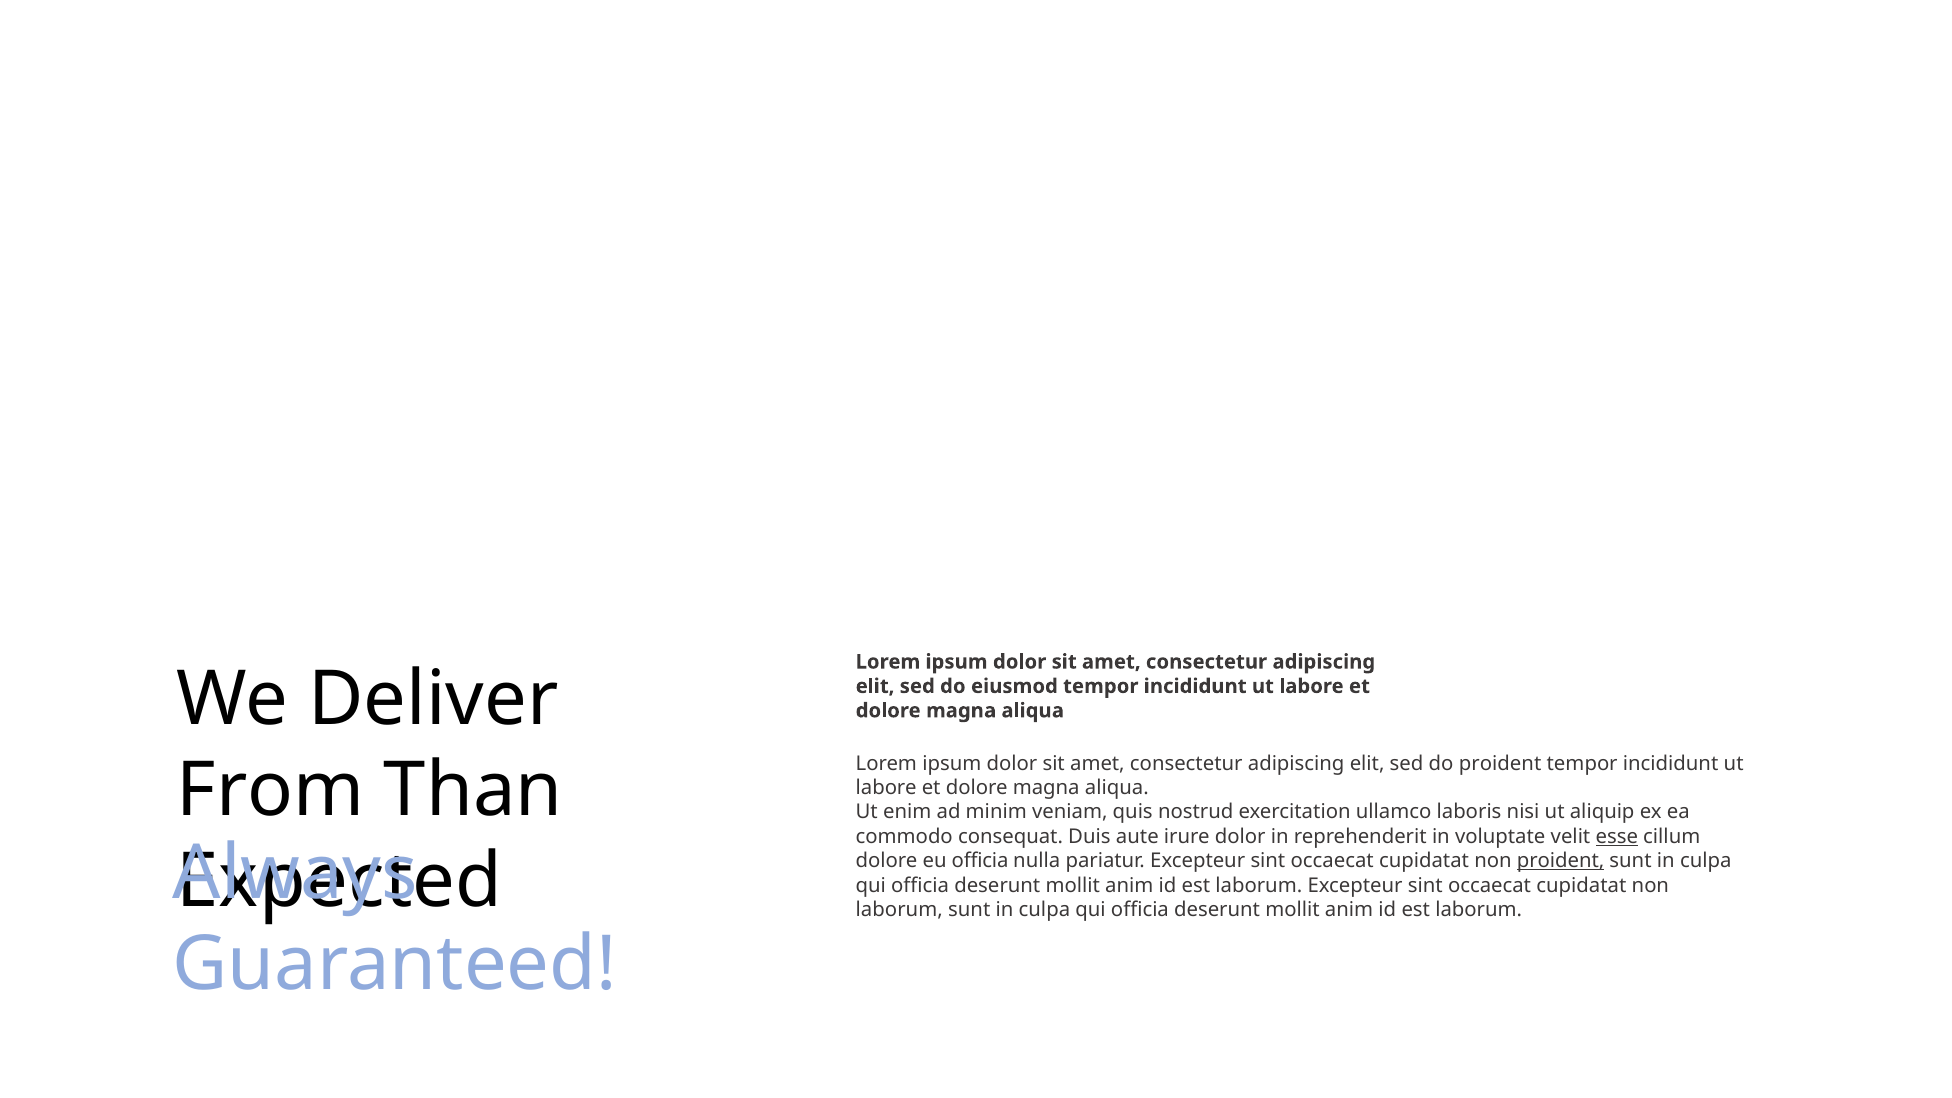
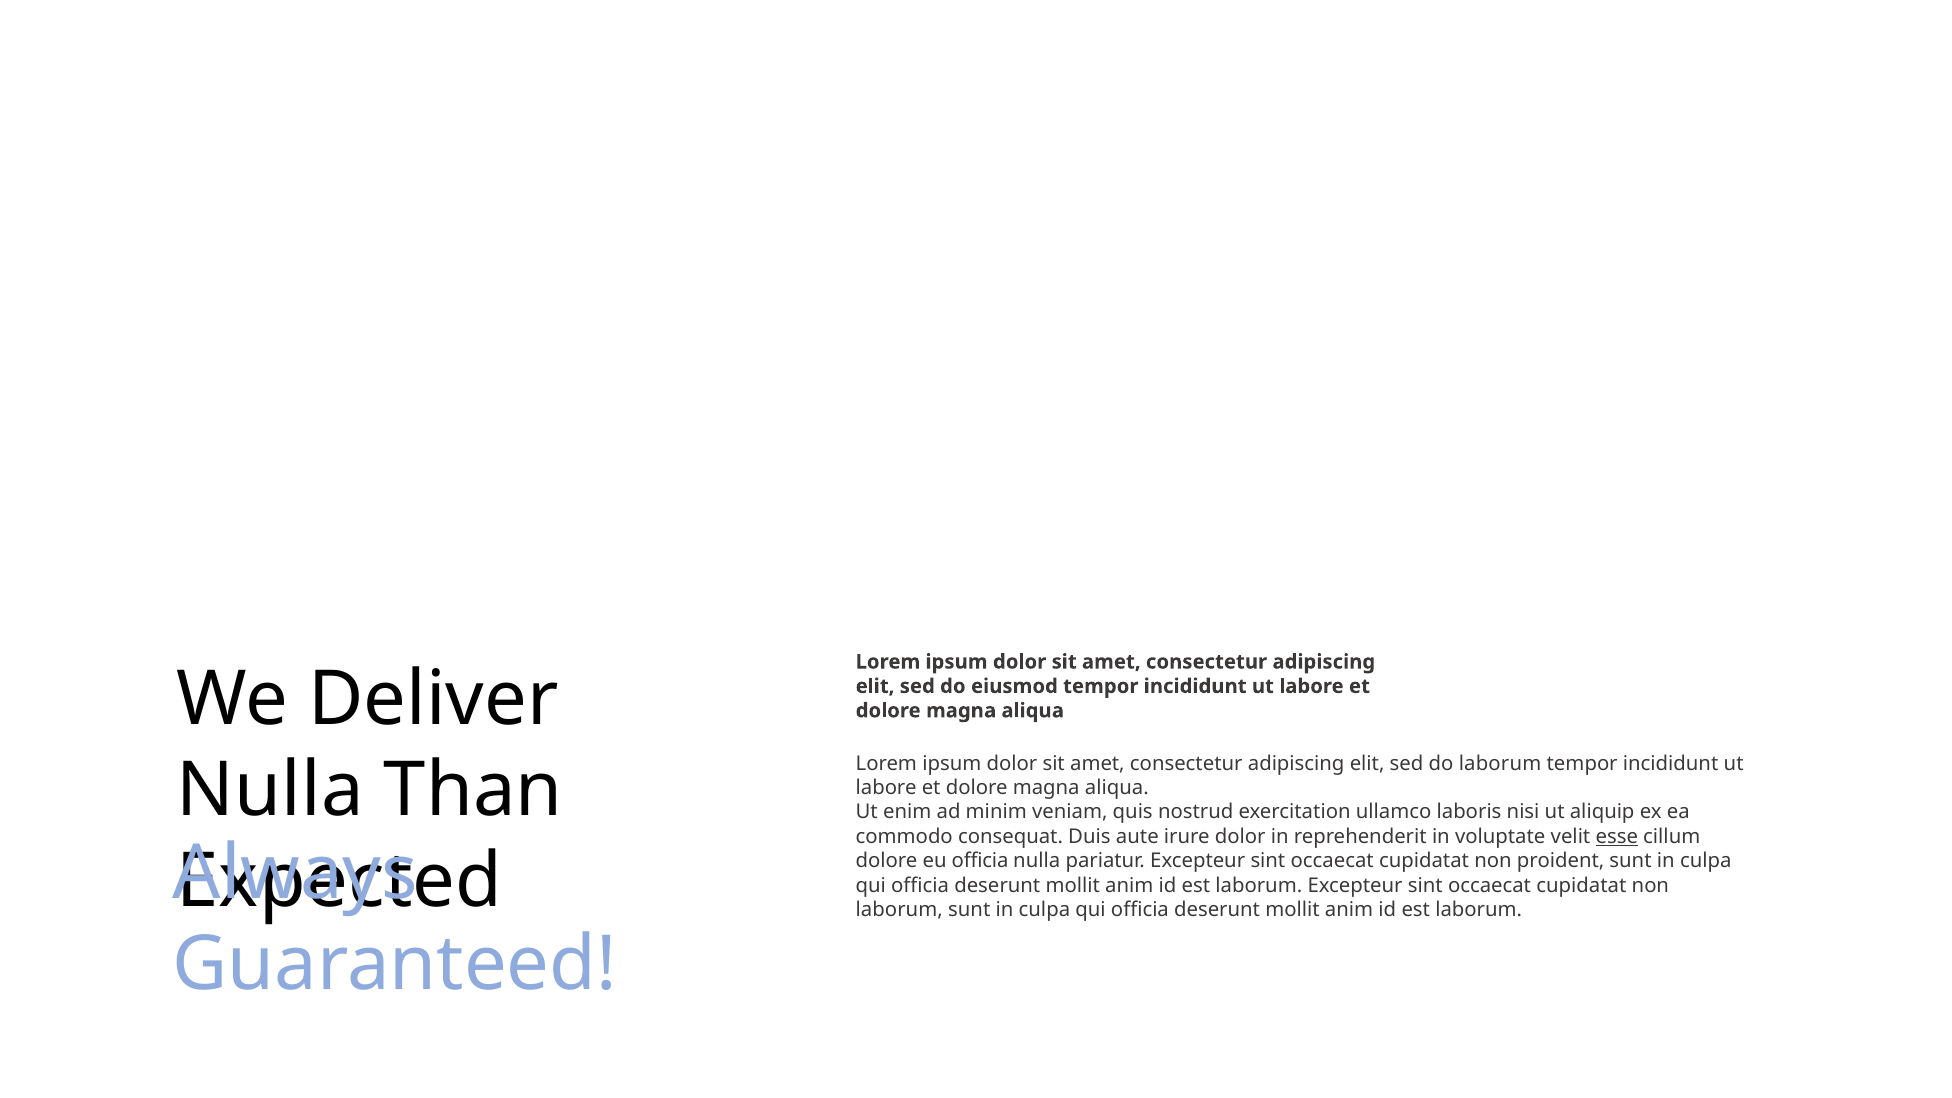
do proident: proident -> laborum
From at (271, 790): From -> Nulla
proident at (1561, 861) underline: present -> none
